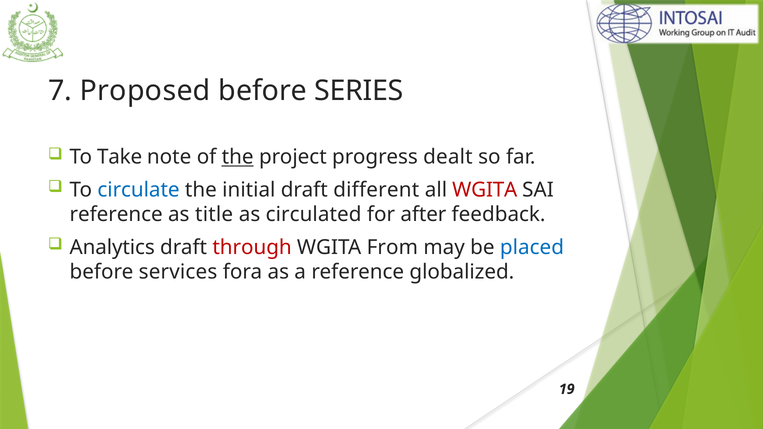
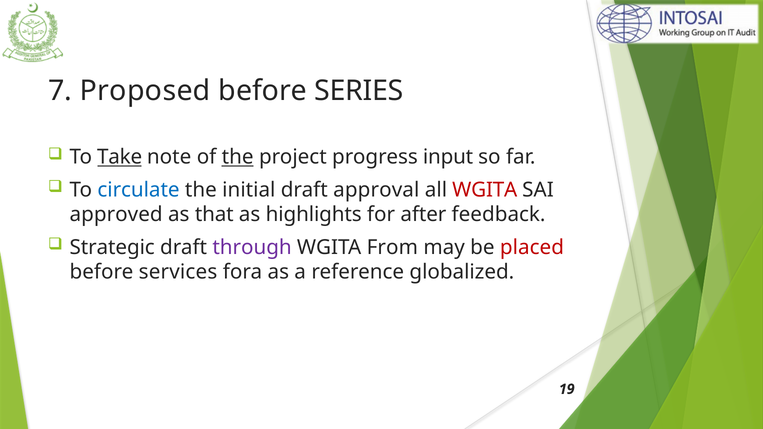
Take underline: none -> present
dealt: dealt -> input
different: different -> approval
reference at (116, 215): reference -> approved
title: title -> that
circulated: circulated -> highlights
Analytics: Analytics -> Strategic
through colour: red -> purple
placed colour: blue -> red
